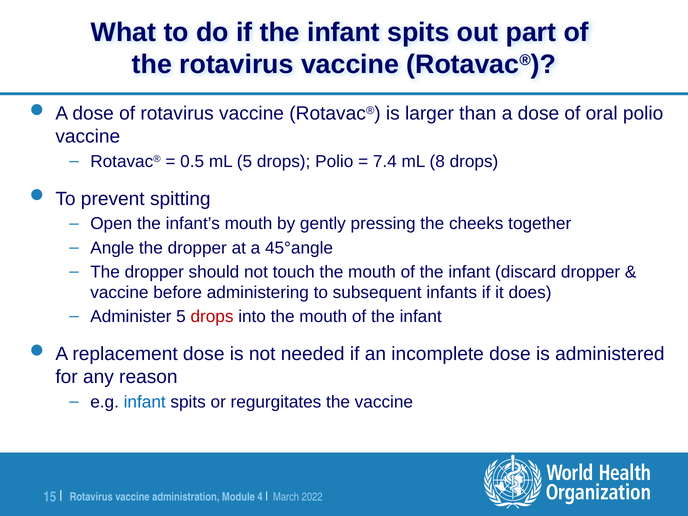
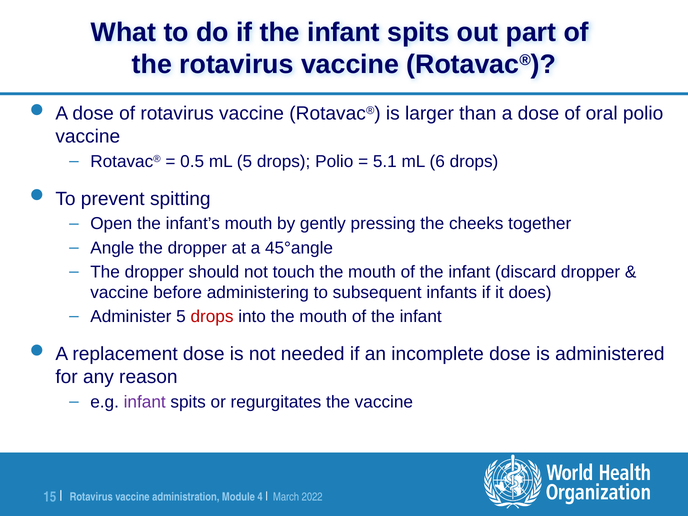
7.4: 7.4 -> 5.1
8: 8 -> 6
infant at (145, 402) colour: blue -> purple
